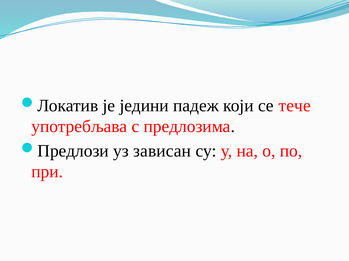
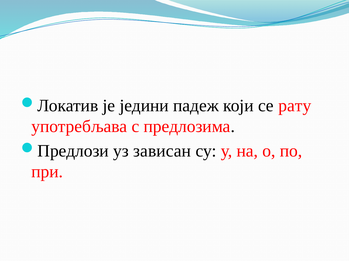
тече: тече -> рату
